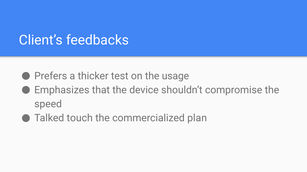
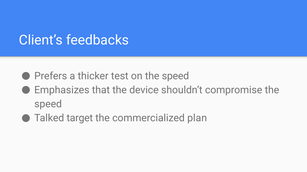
on the usage: usage -> speed
touch: touch -> target
